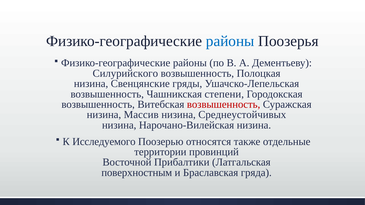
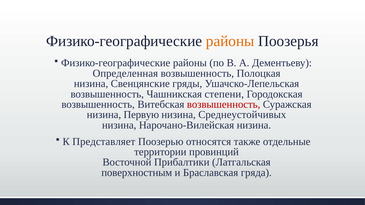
районы at (230, 41) colour: blue -> orange
Силурийского: Силурийского -> Определенная
Массив: Массив -> Первую
Исследуемого: Исследуемого -> Представляет
